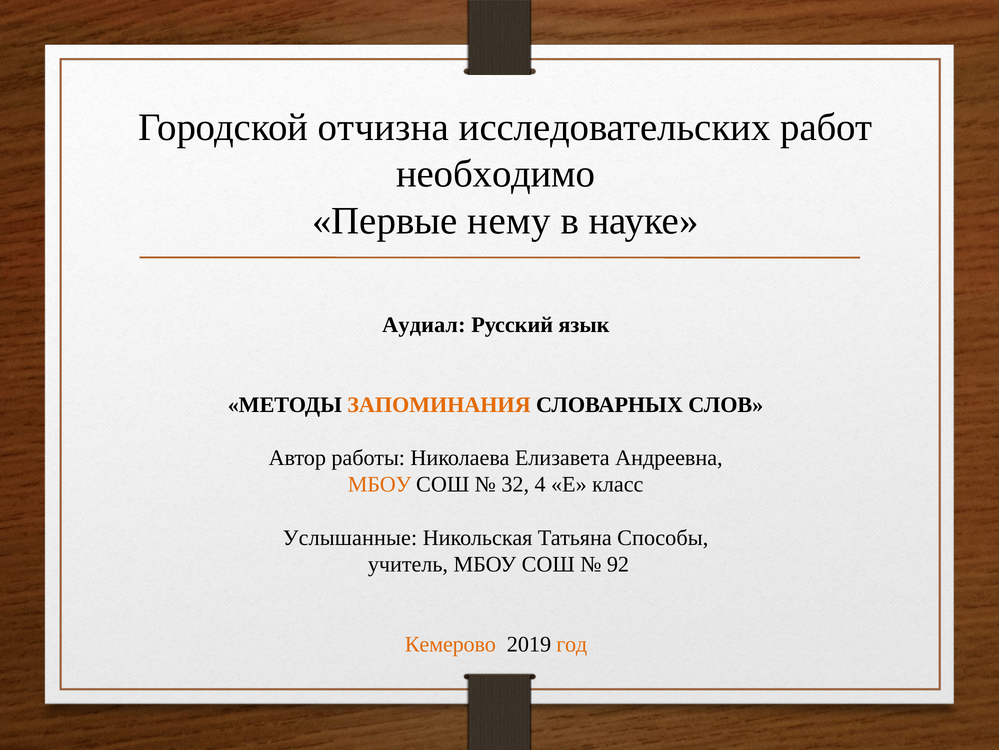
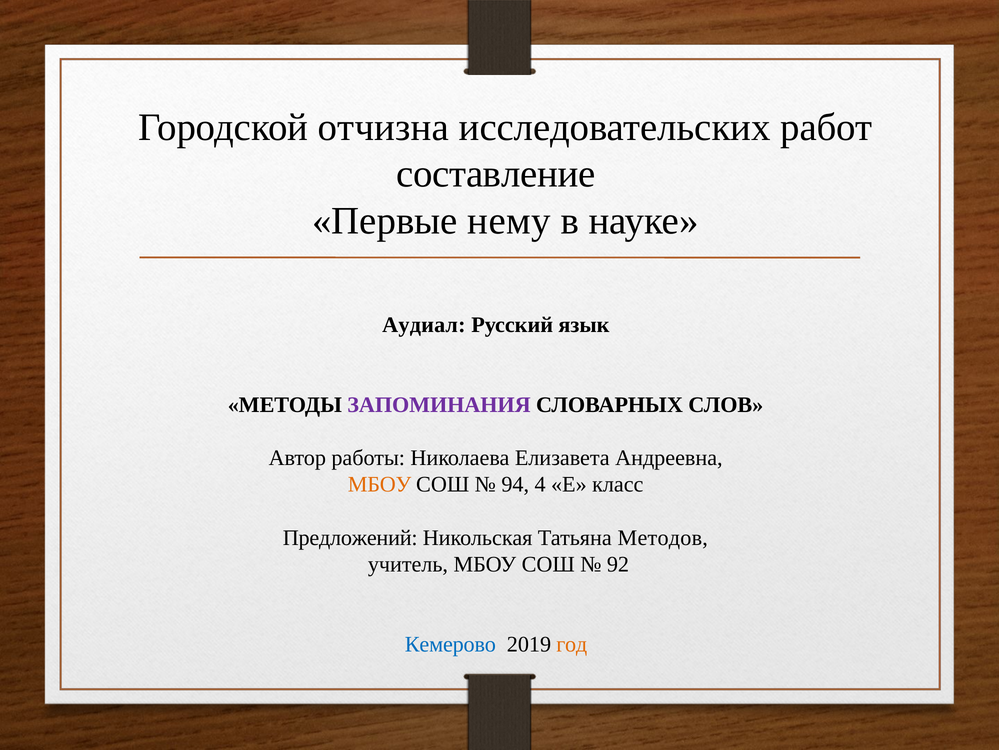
необходимо: необходимо -> составление
ЗАПОМИНАНИЯ colour: orange -> purple
32: 32 -> 94
Услышанные: Услышанные -> Предложений
Способы: Способы -> Методов
Кемерово colour: orange -> blue
